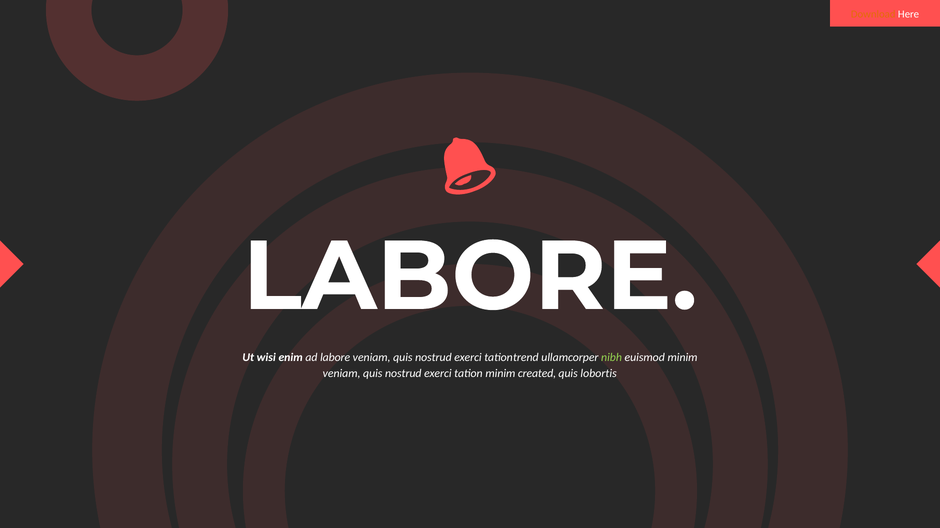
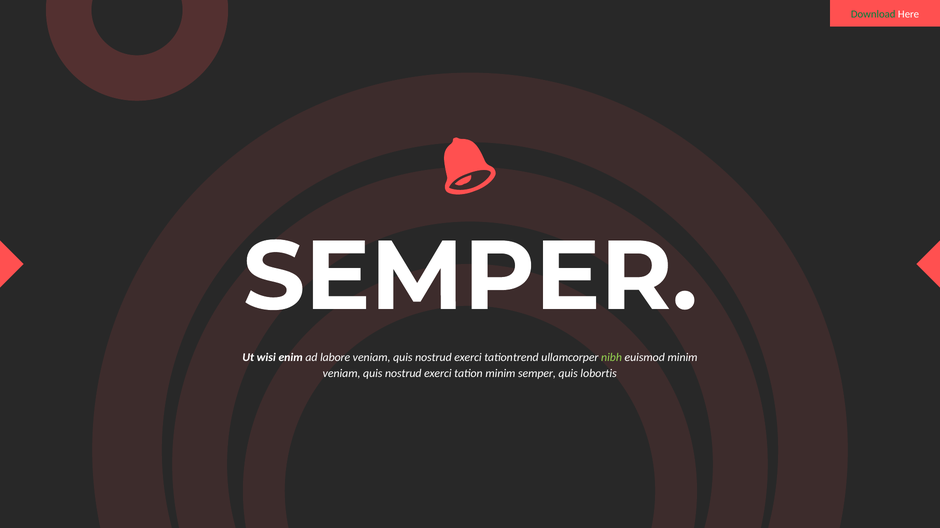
Download colour: orange -> green
LABORE at (470, 277): LABORE -> SEMPER
minim created: created -> semper
